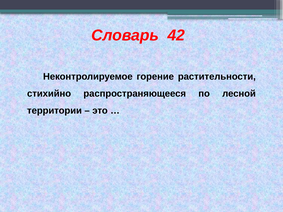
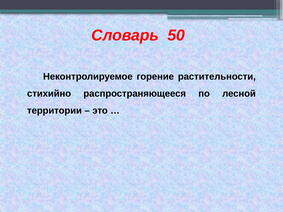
42: 42 -> 50
